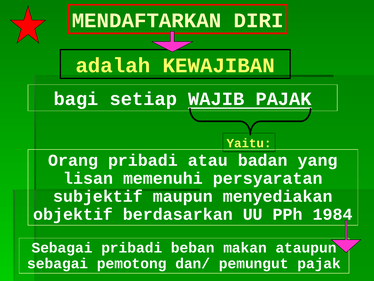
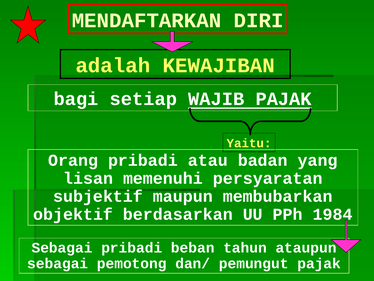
menyediakan: menyediakan -> membubarkan
makan: makan -> tahun
